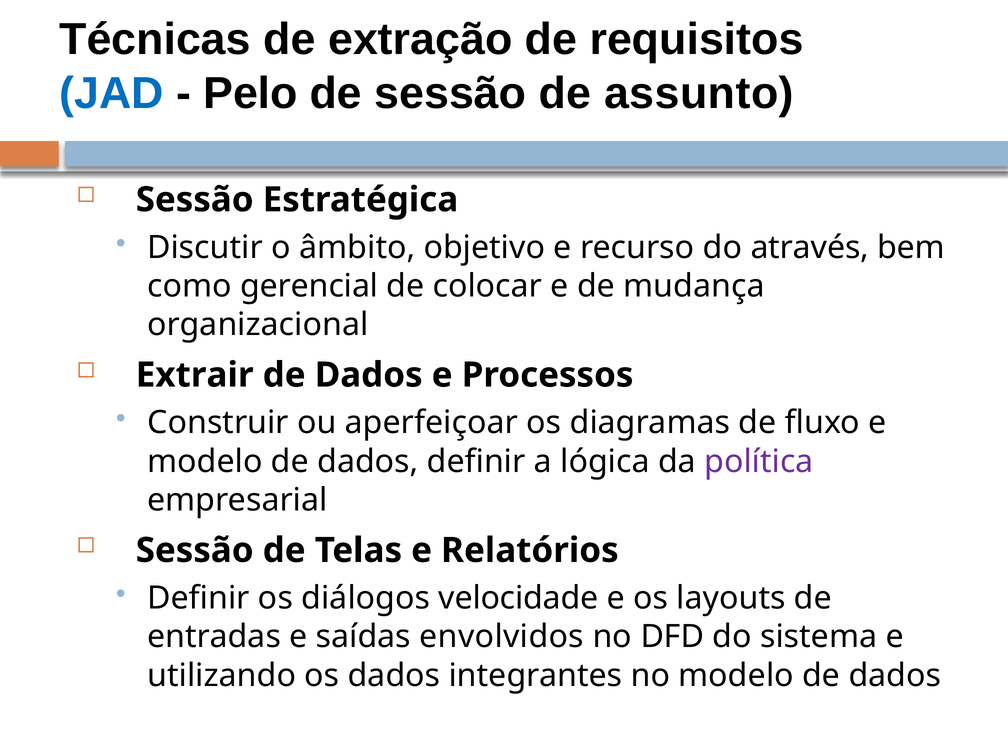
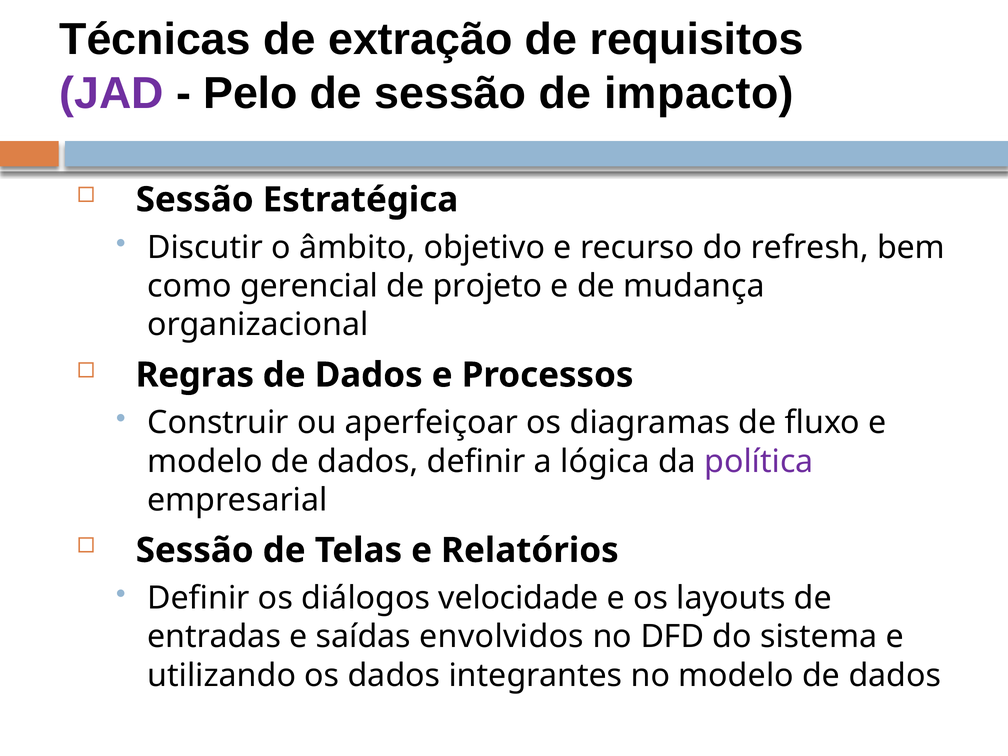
JAD colour: blue -> purple
assunto: assunto -> impacto
através: através -> refresh
colocar: colocar -> projeto
Extrair: Extrair -> Regras
